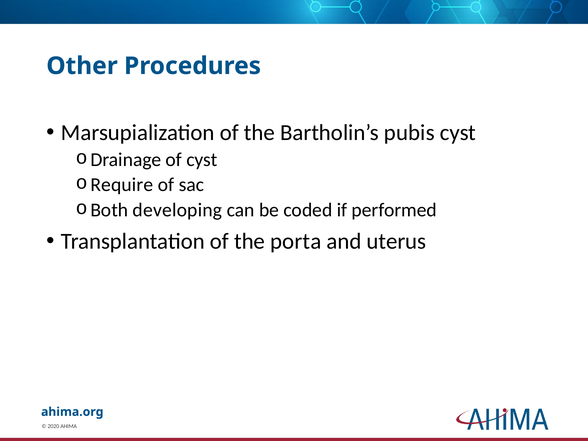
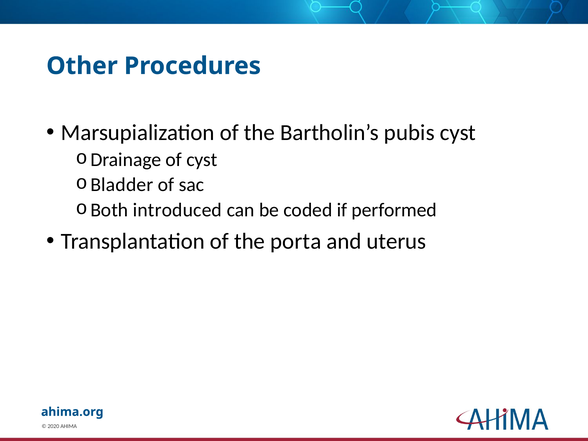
Require: Require -> Bladder
developing: developing -> introduced
